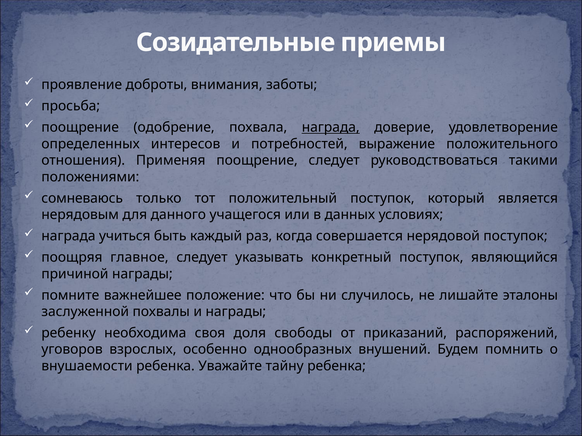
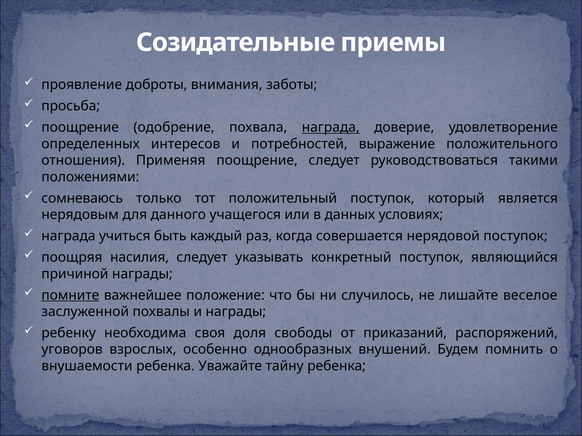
главное: главное -> насилия
помните underline: none -> present
эталоны: эталоны -> веселое
